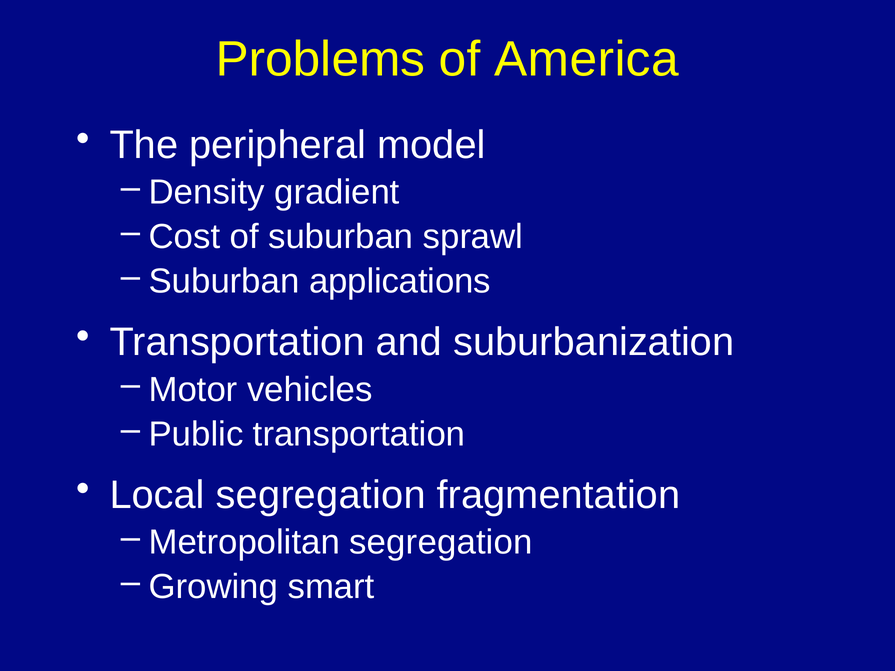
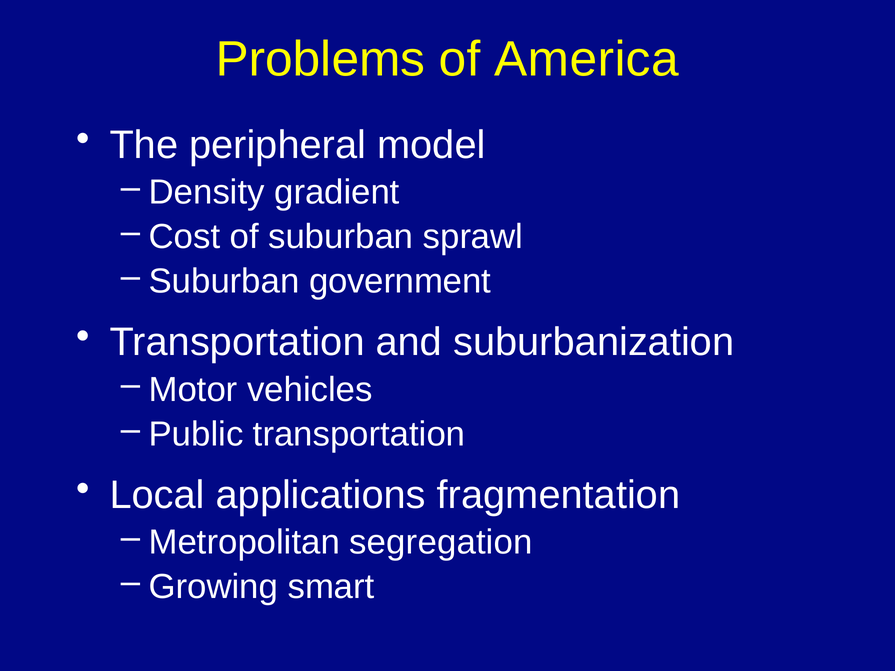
applications: applications -> government
Local segregation: segregation -> applications
